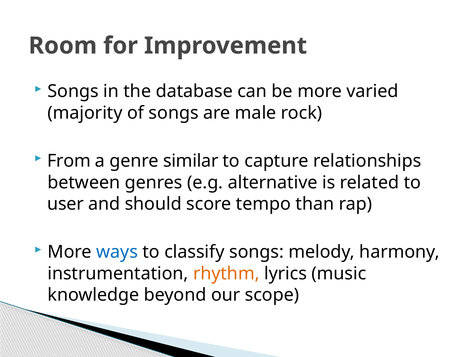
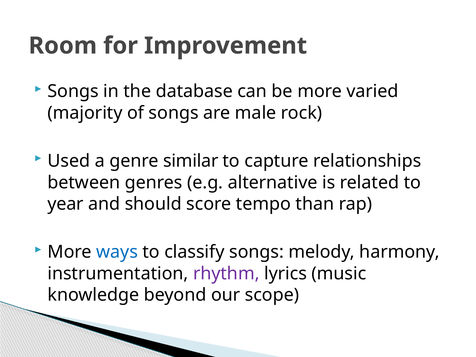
From: From -> Used
user: user -> year
rhythm colour: orange -> purple
